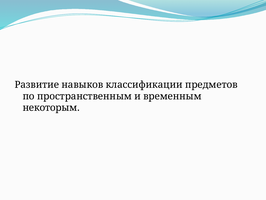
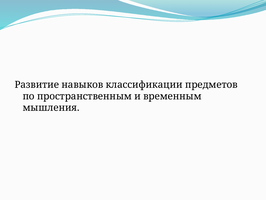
некоторым: некоторым -> мышления
